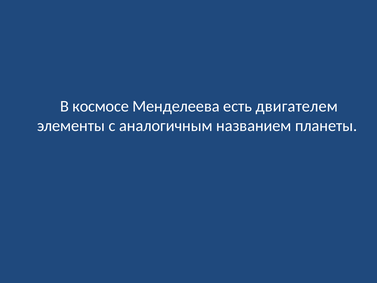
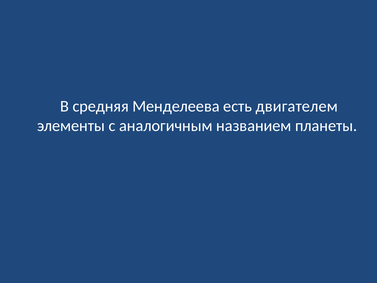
космосе: космосе -> средняя
